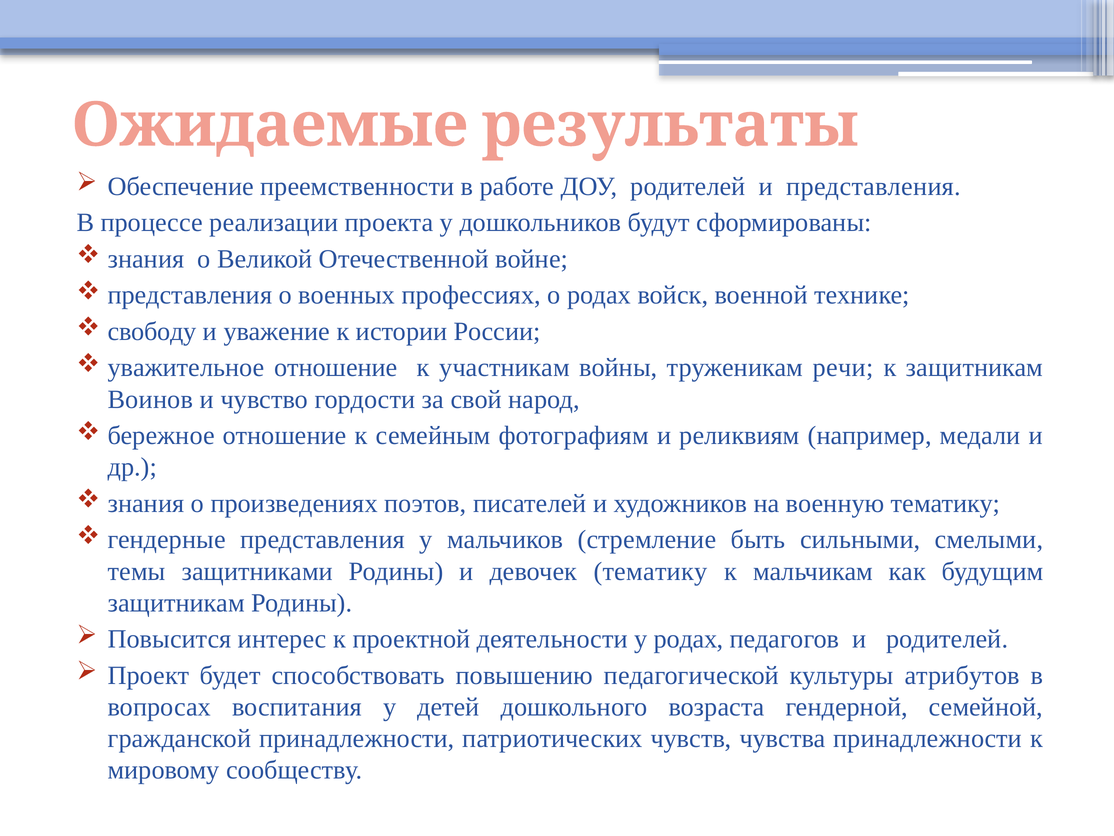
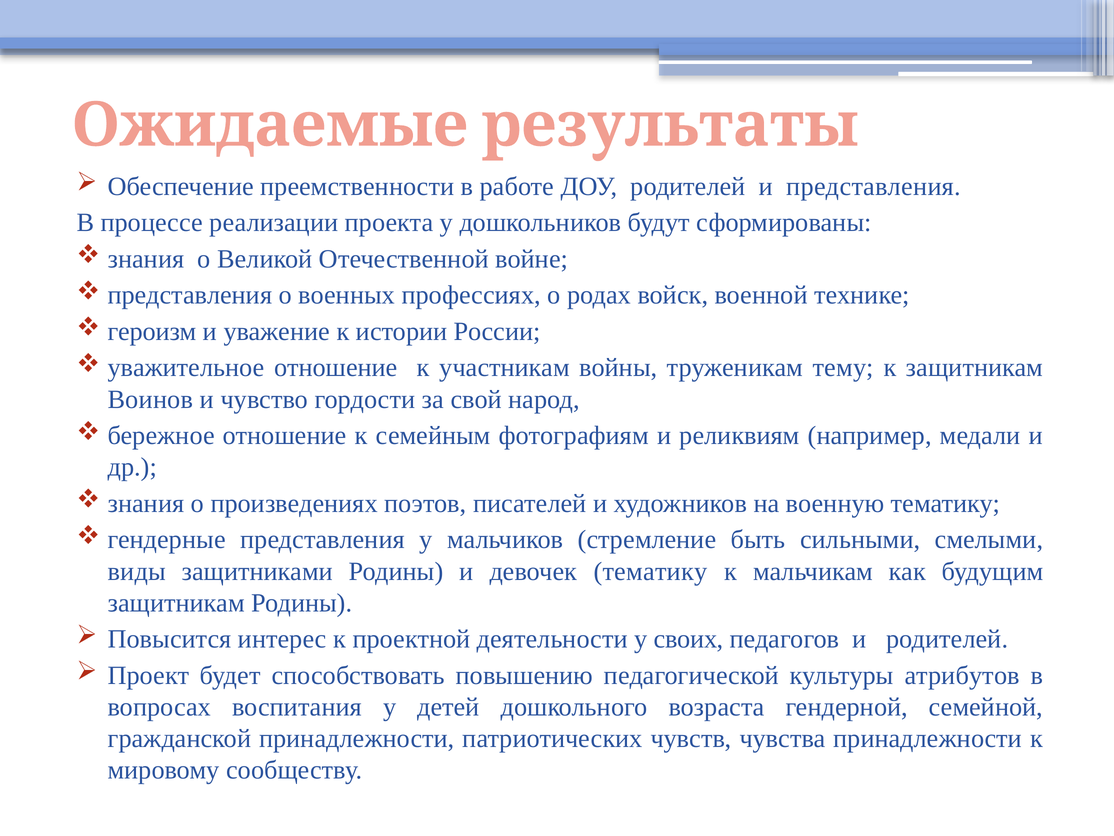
свободу: свободу -> героизм
речи: речи -> тему
темы: темы -> виды
у родах: родах -> своих
